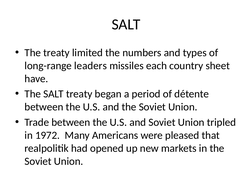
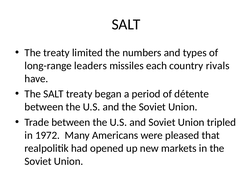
sheet: sheet -> rivals
